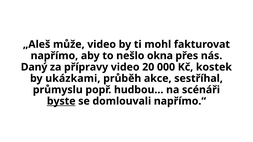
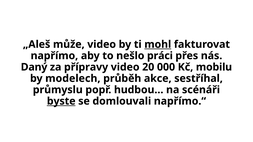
mohl underline: none -> present
okna: okna -> práci
kostek: kostek -> mobilu
ukázkami: ukázkami -> modelech
